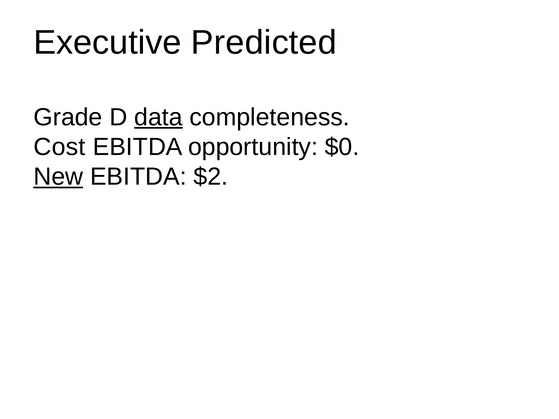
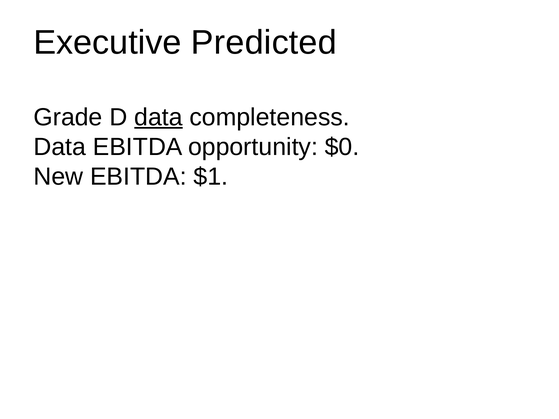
Cost at (60, 147): Cost -> Data
New underline: present -> none
$2: $2 -> $1
